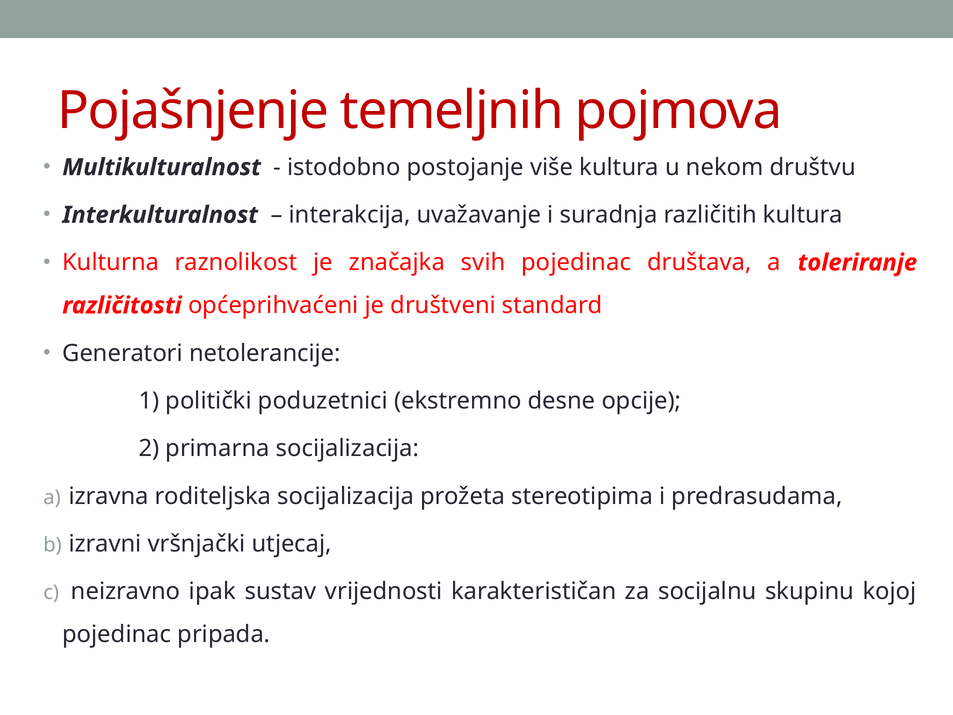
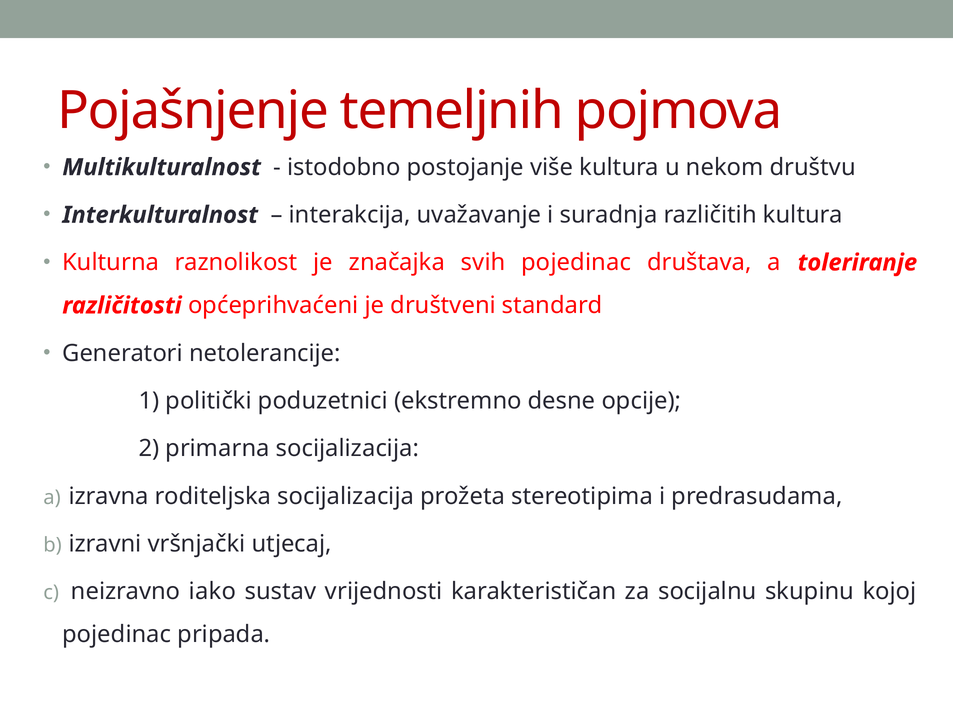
ipak: ipak -> iako
